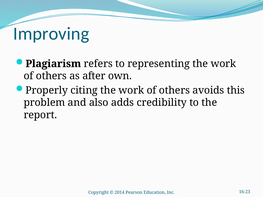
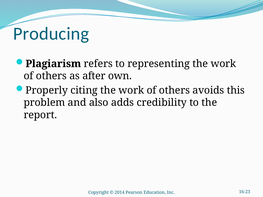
Improving: Improving -> Producing
